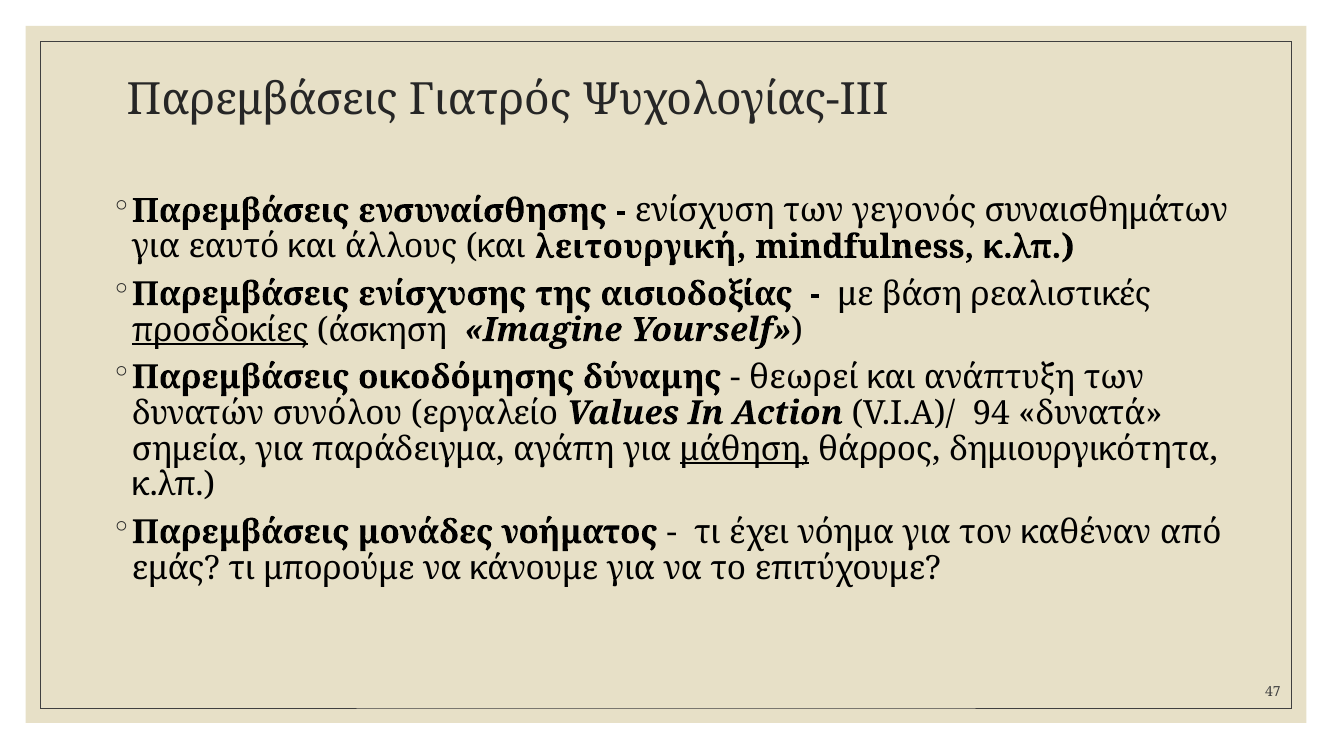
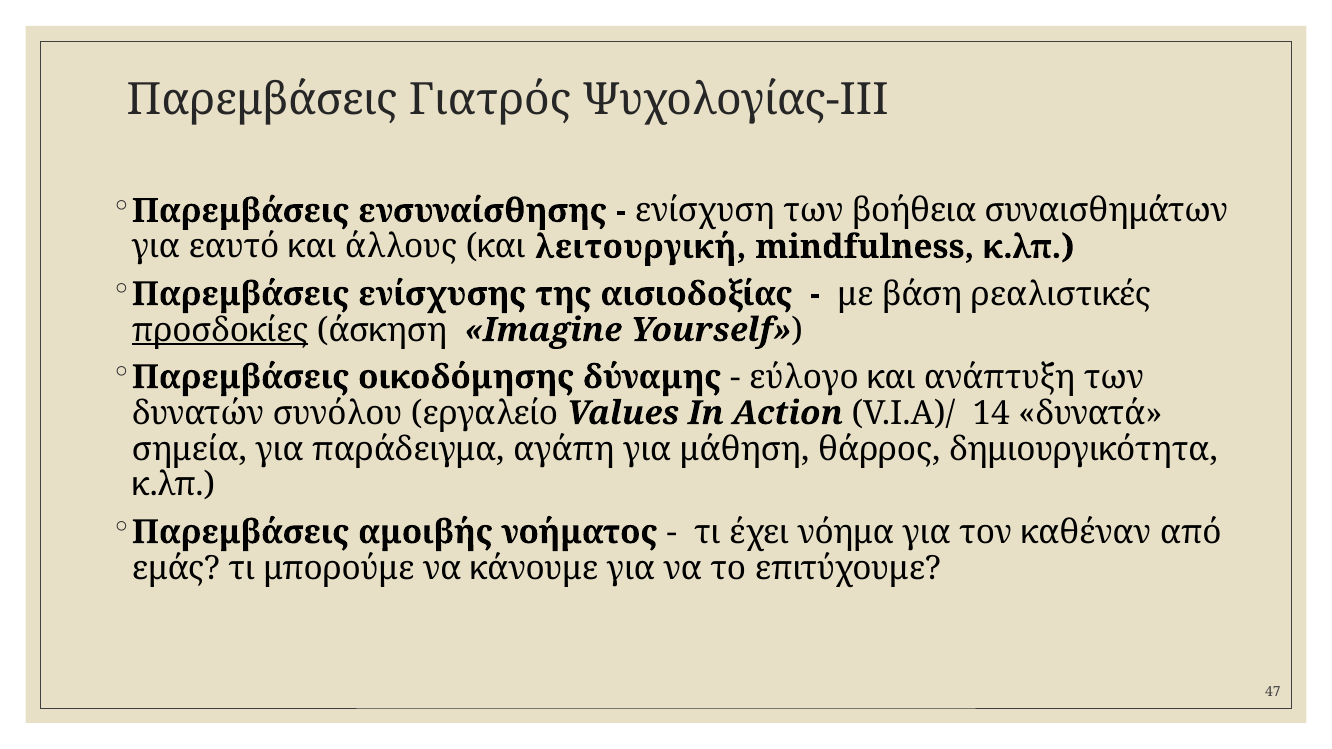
γεγονός: γεγονός -> βοήθεια
θεωρεί: θεωρεί -> εύλογο
94: 94 -> 14
μάθηση underline: present -> none
μονάδες: μονάδες -> αμοιβής
